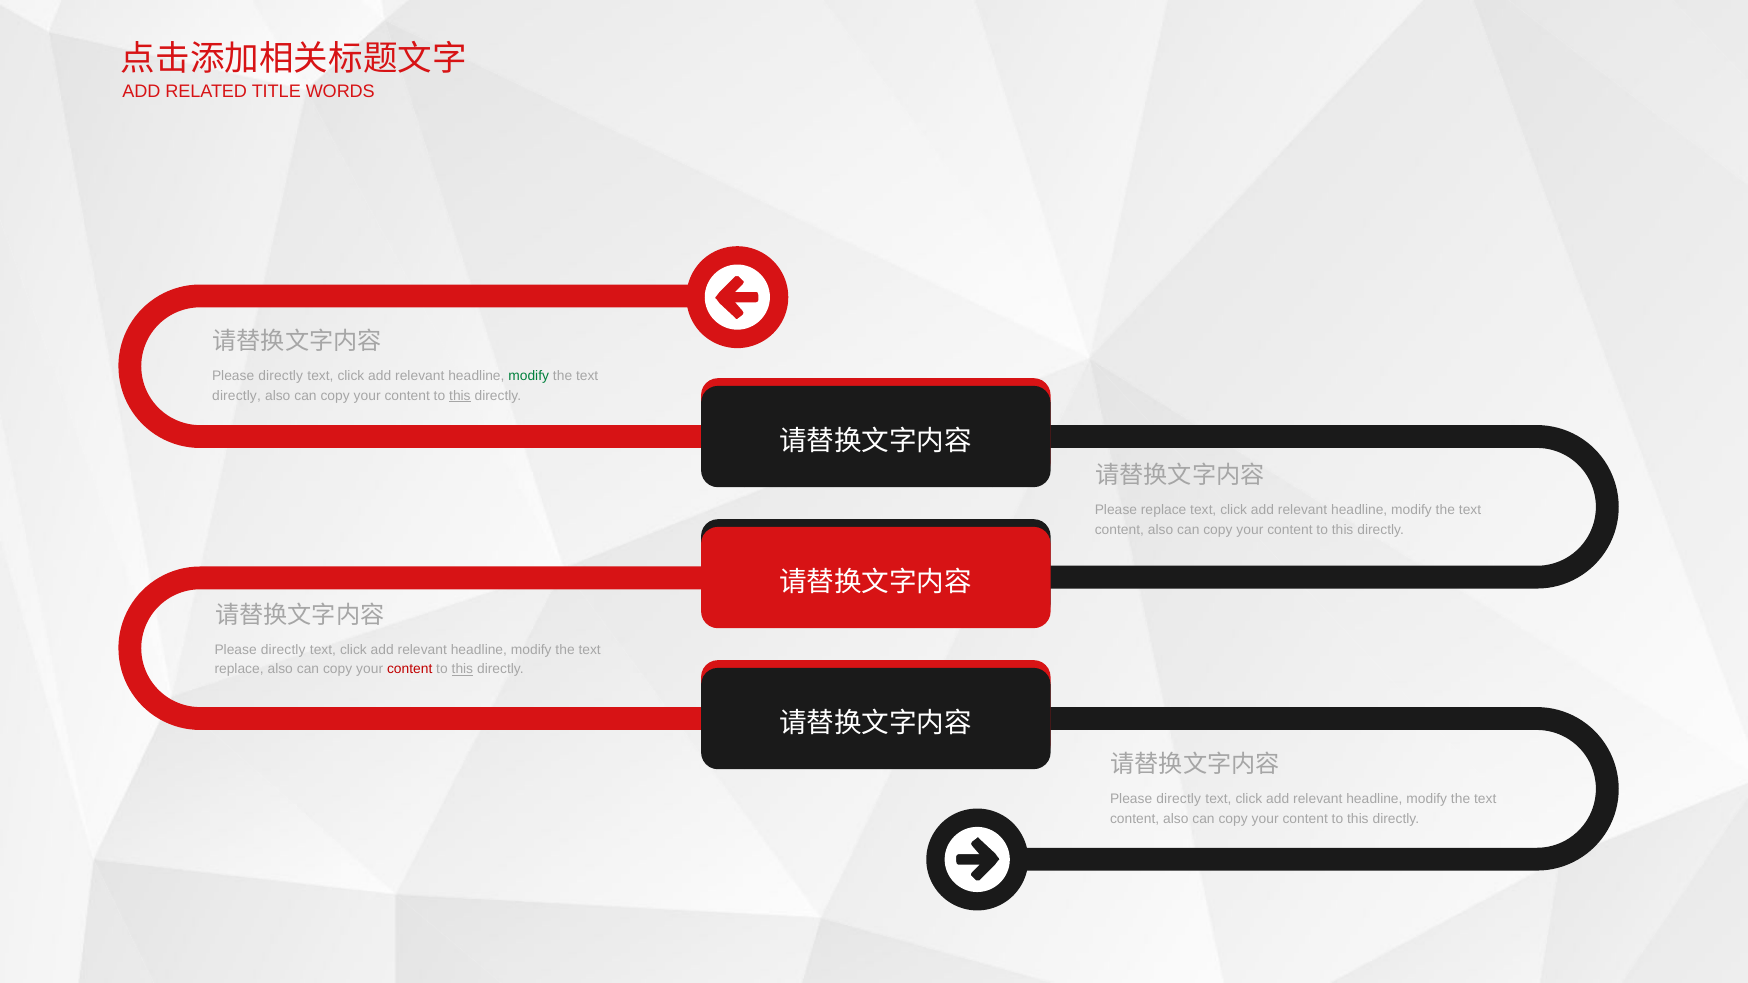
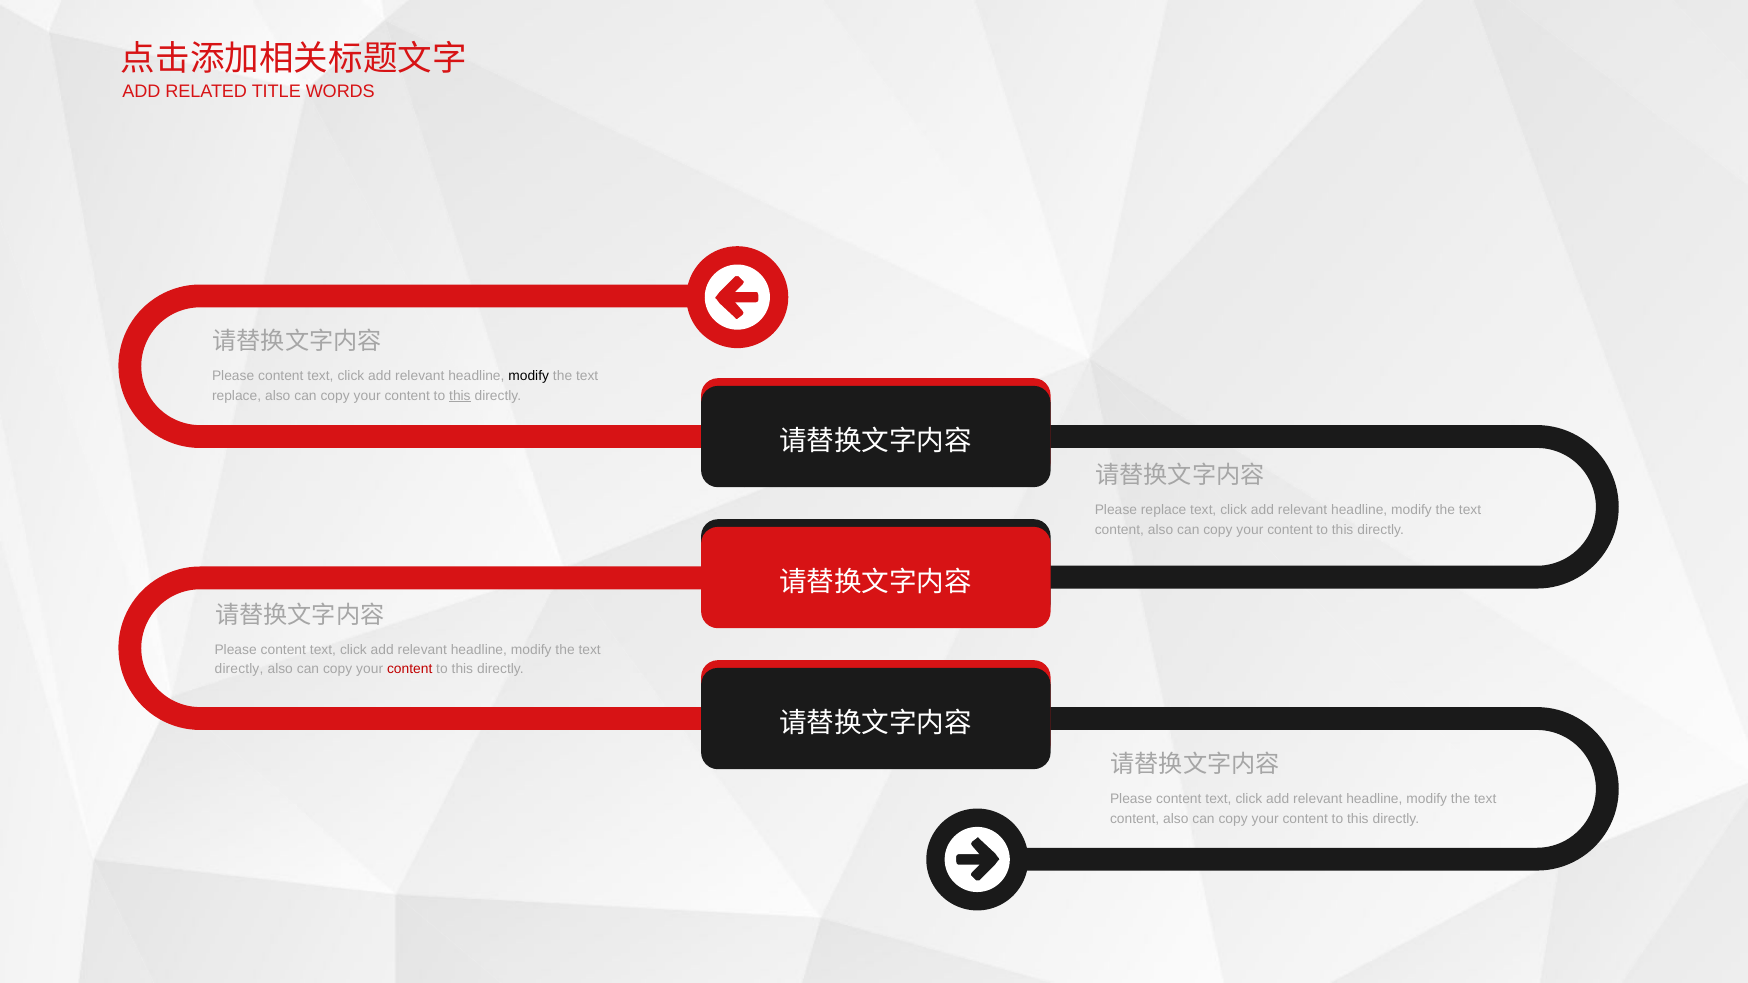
directly at (281, 376): directly -> content
modify at (529, 376) colour: green -> black
directly at (237, 396): directly -> replace
directly at (283, 650): directly -> content
replace at (239, 670): replace -> directly
this at (462, 670) underline: present -> none
directly at (1179, 799): directly -> content
